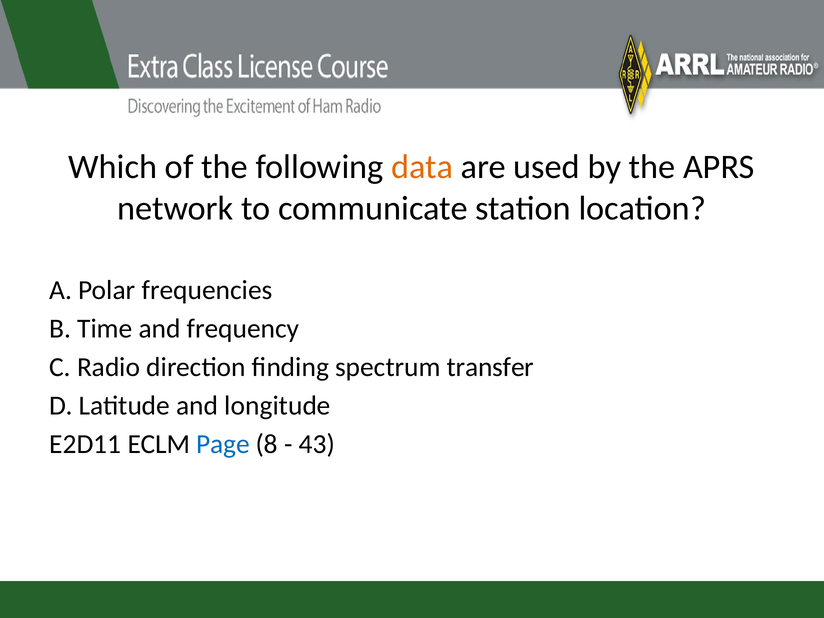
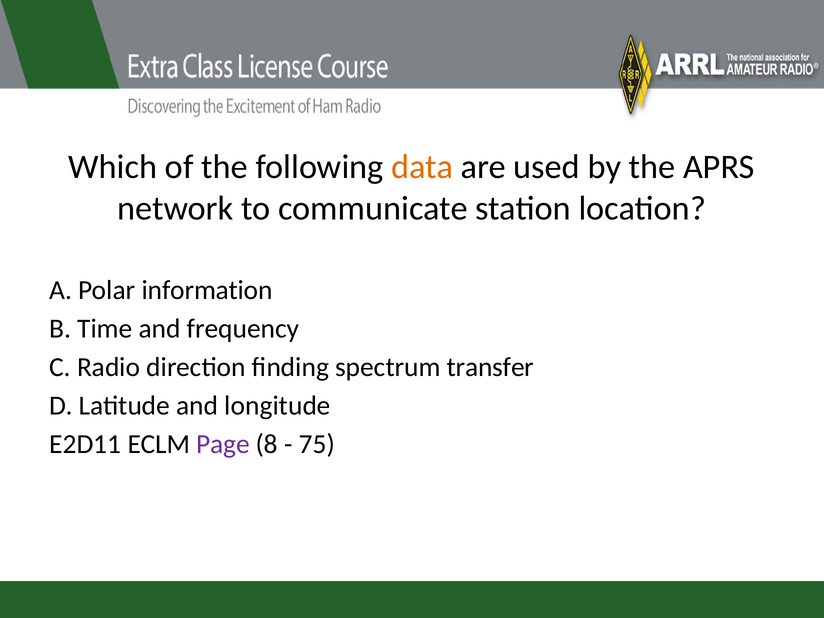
frequencies: frequencies -> information
Page colour: blue -> purple
43: 43 -> 75
